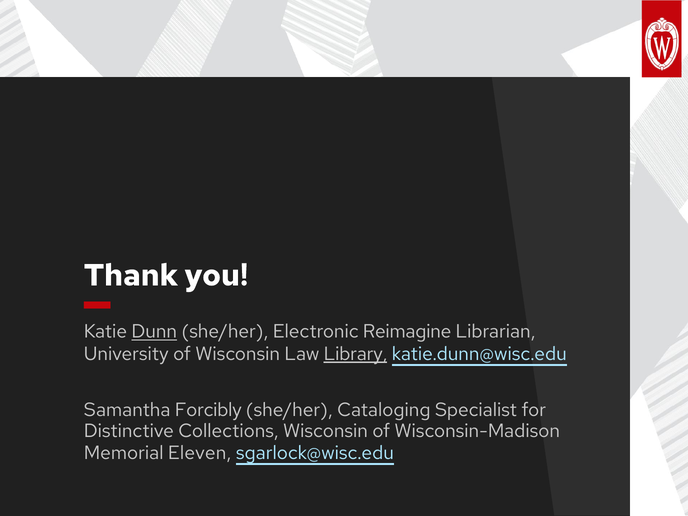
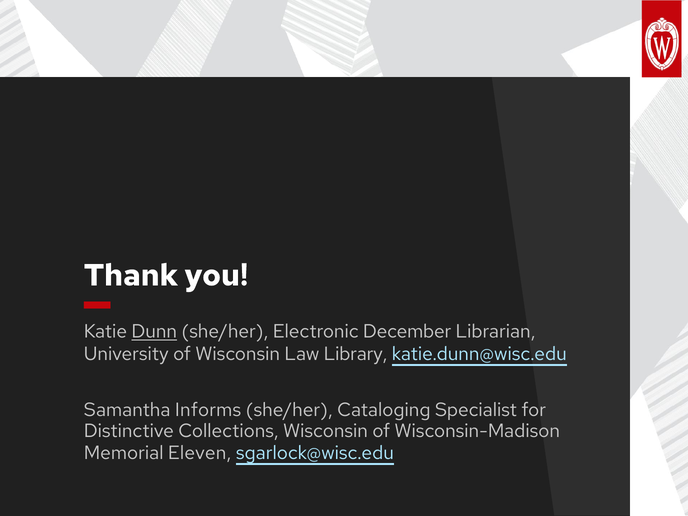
Reimagine: Reimagine -> December
Library underline: present -> none
Forcibly: Forcibly -> Informs
